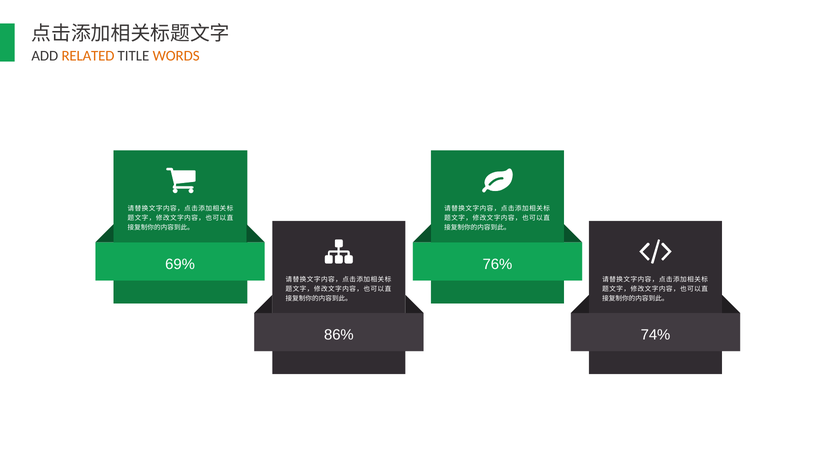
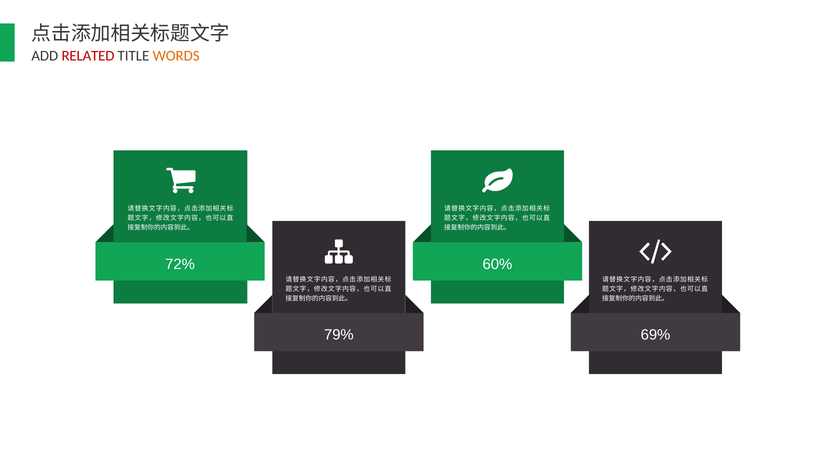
RELATED colour: orange -> red
69%: 69% -> 72%
76%: 76% -> 60%
86%: 86% -> 79%
74%: 74% -> 69%
